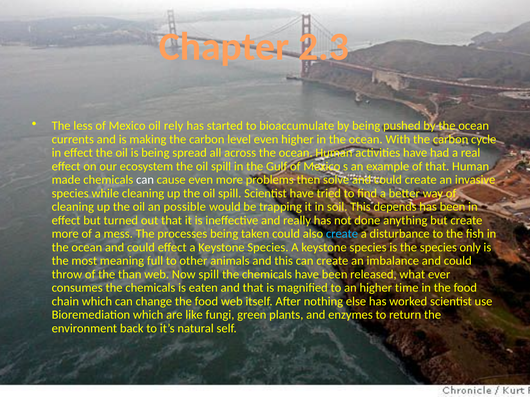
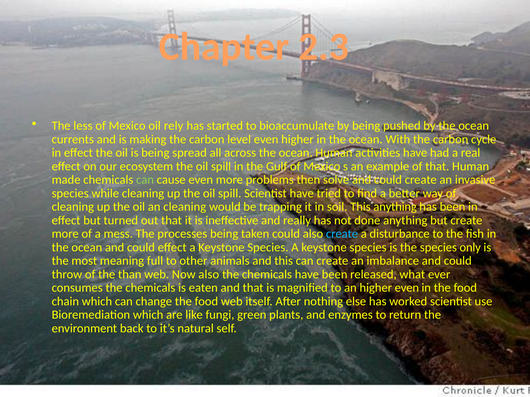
can at (145, 180) colour: white -> light green
an possible: possible -> cleaning
This depends: depends -> anything
Now spill: spill -> also
higher time: time -> even
